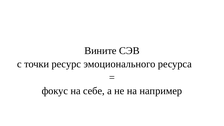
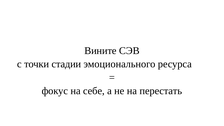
ресурс: ресурс -> стадии
например: например -> перестать
